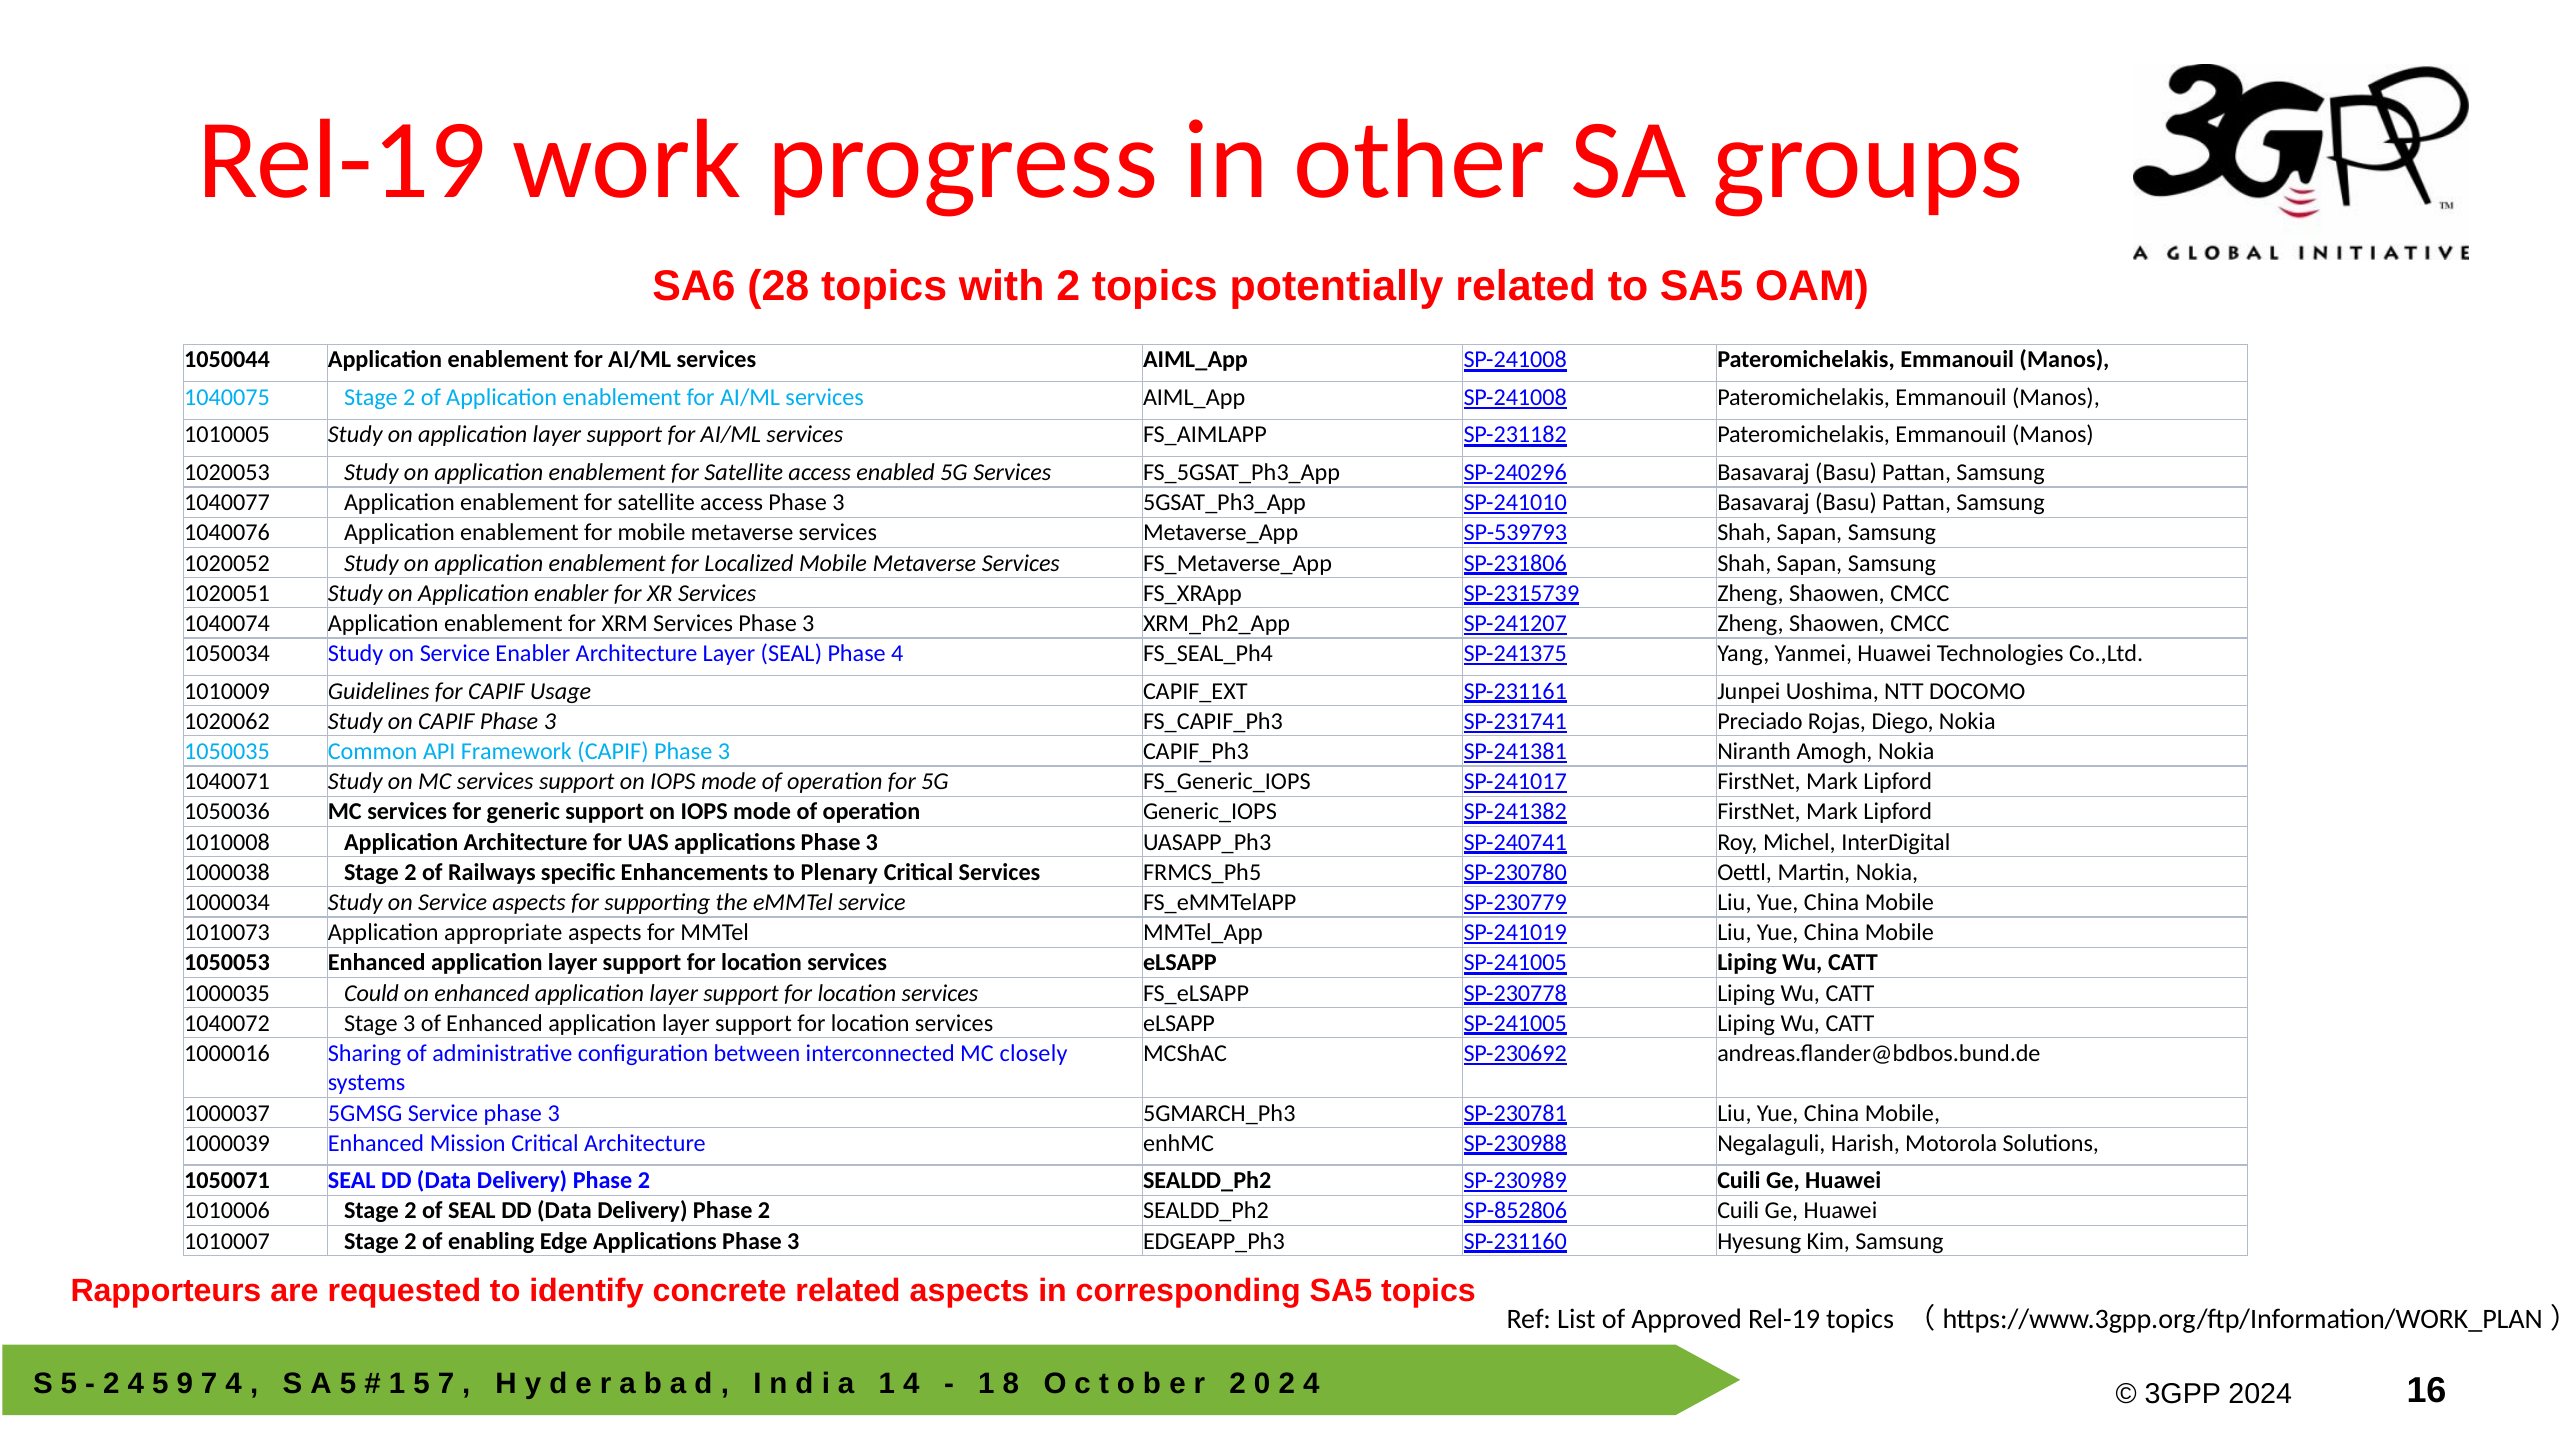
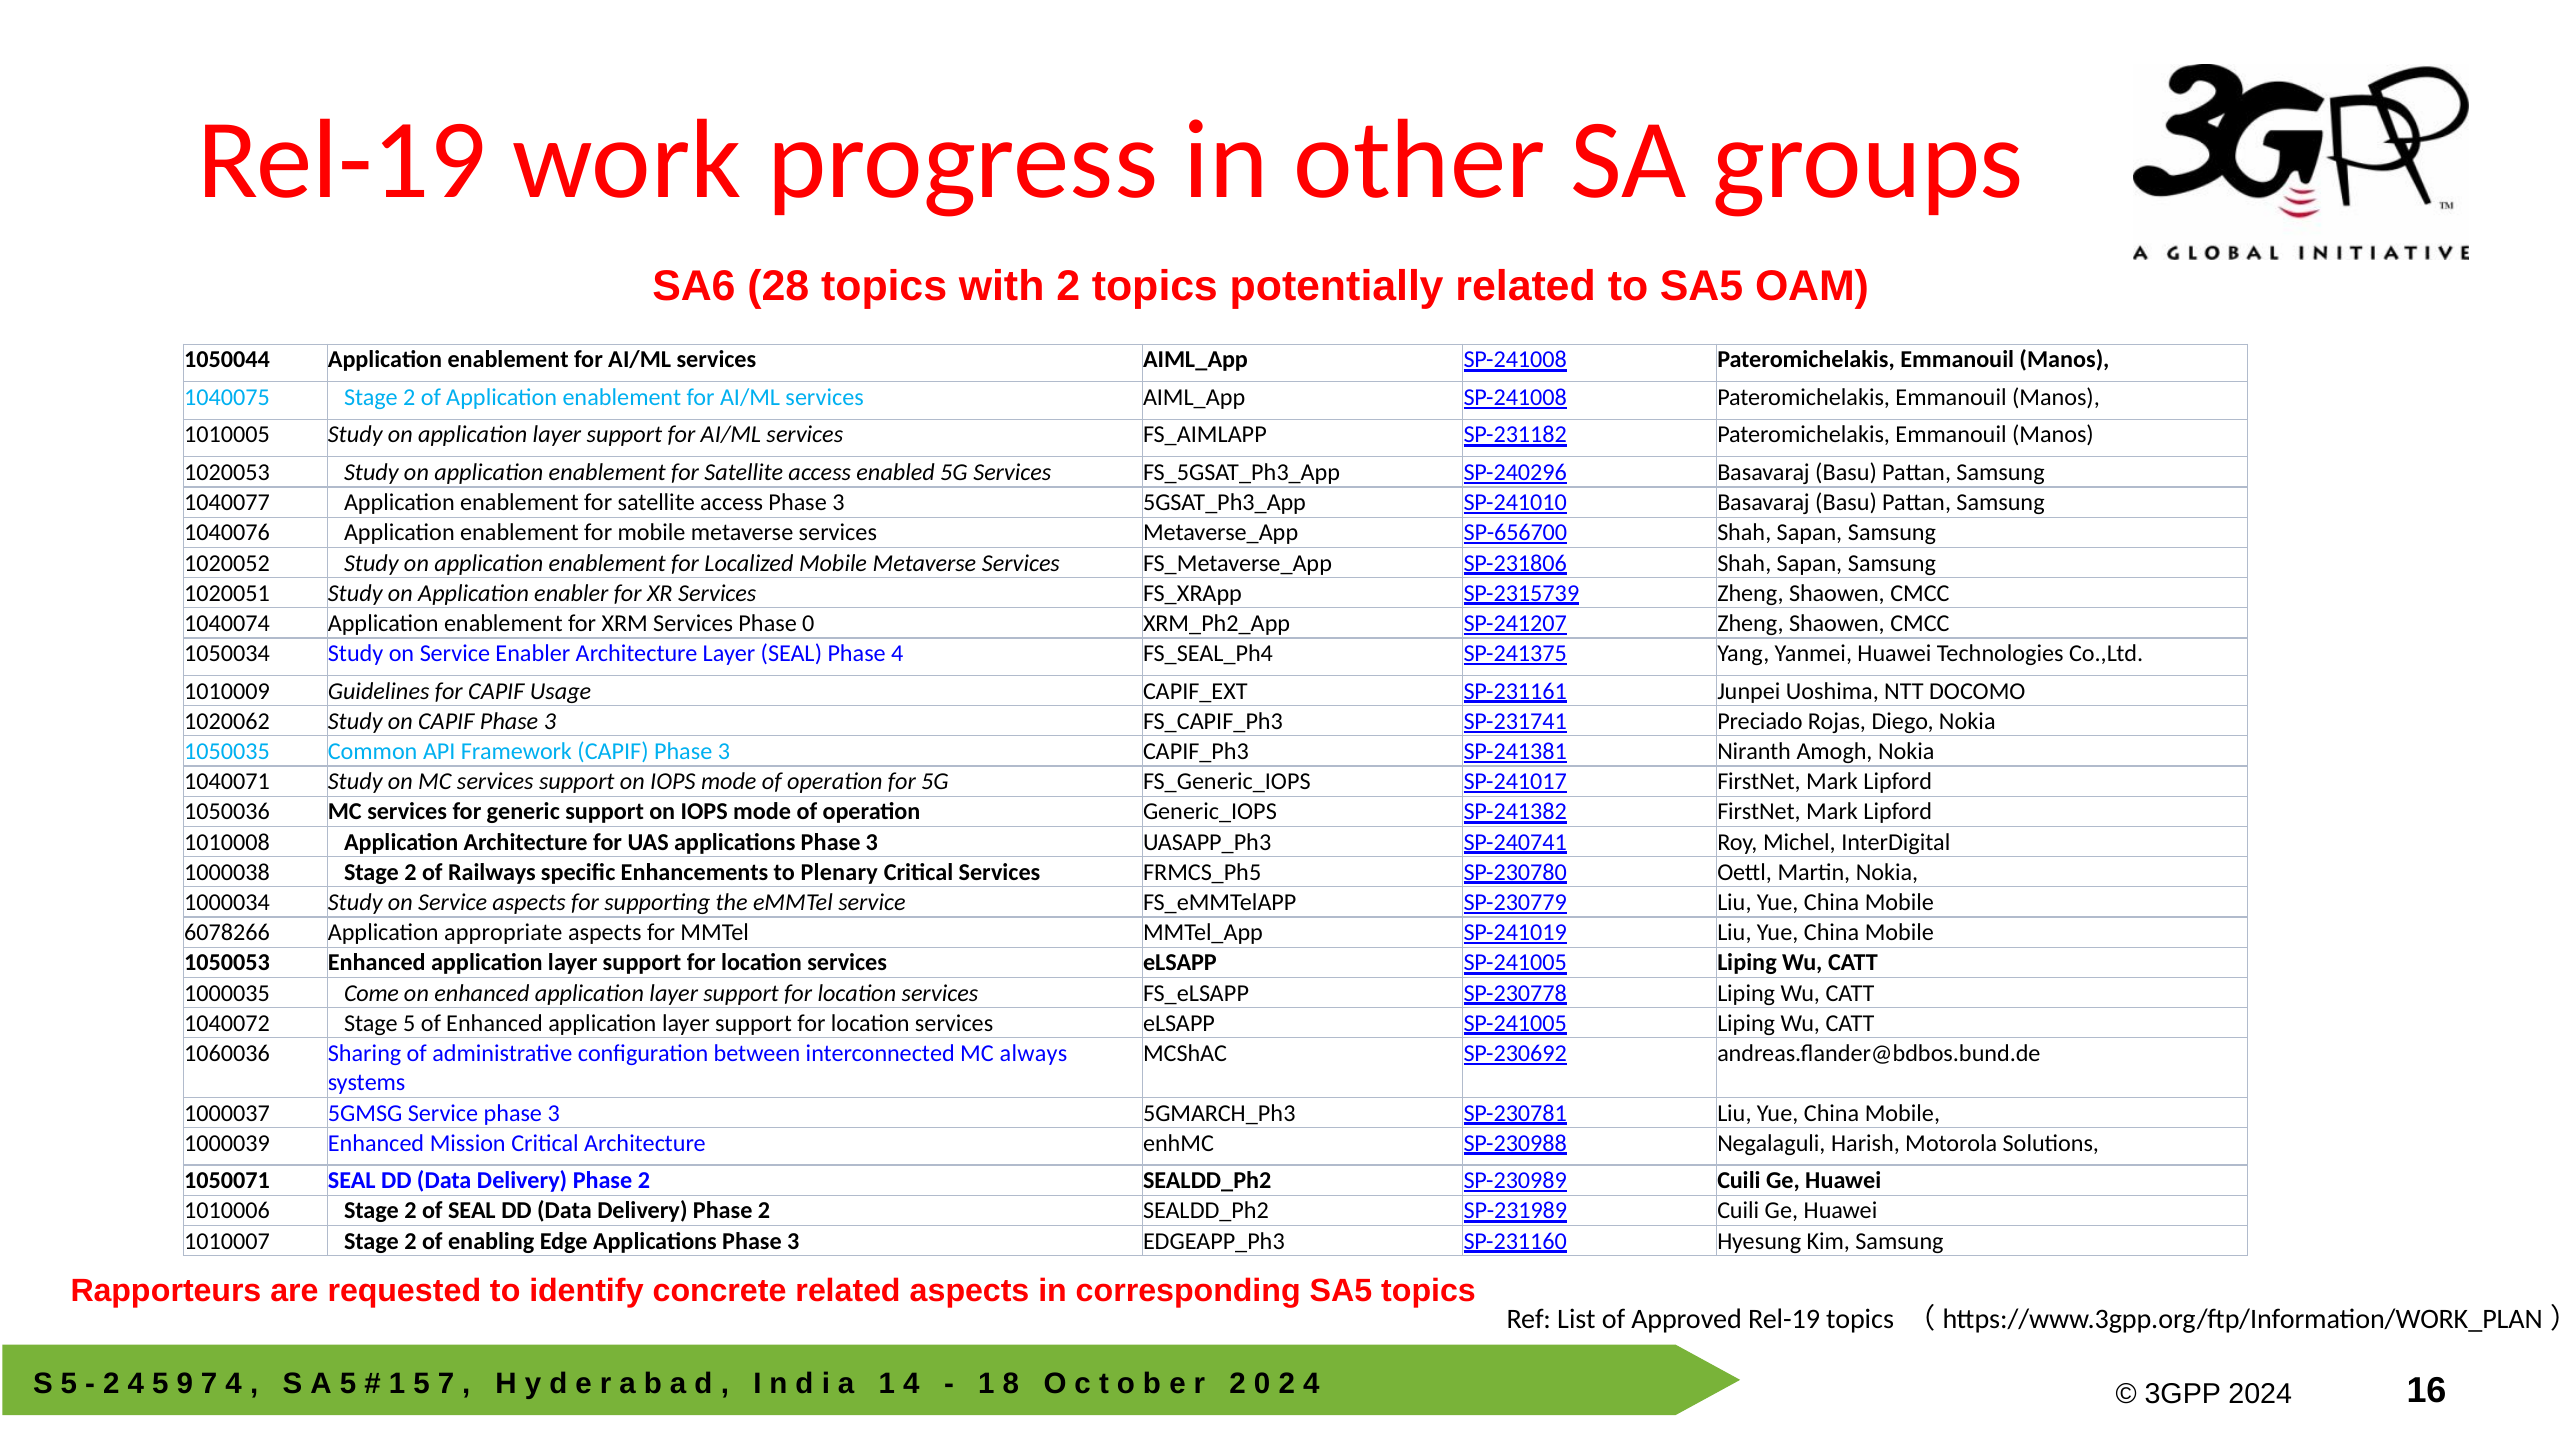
SP-539793: SP-539793 -> SP-656700
Services Phase 3: 3 -> 0
1010073: 1010073 -> 6078266
Could: Could -> Come
Stage 3: 3 -> 5
1000016: 1000016 -> 1060036
closely: closely -> always
SP-852806: SP-852806 -> SP-231989
